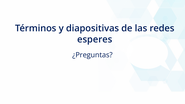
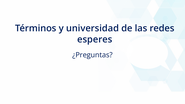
diapositivas: diapositivas -> universidad
